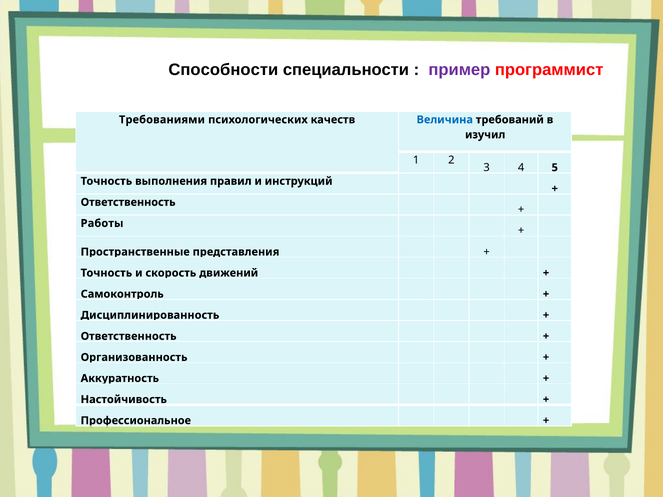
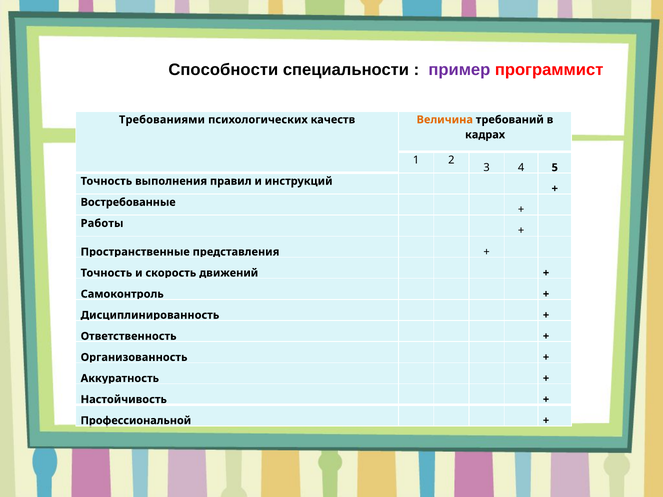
Величина colour: blue -> orange
изучил: изучил -> кадрах
Ответственность at (128, 202): Ответственность -> Востребованные
Профессиональное: Профессиональное -> Профессиональной
